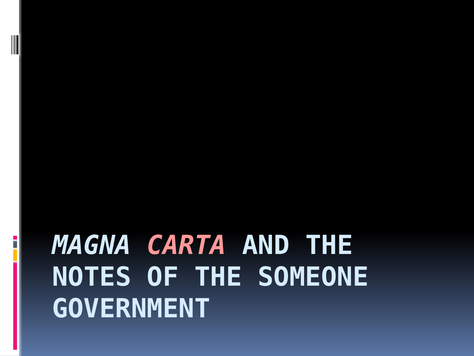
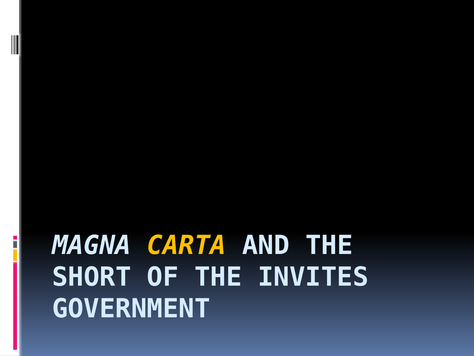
CARTA colour: pink -> yellow
NOTES: NOTES -> SHORT
SOMEONE: SOMEONE -> INVITES
